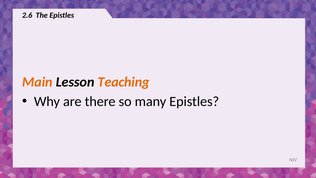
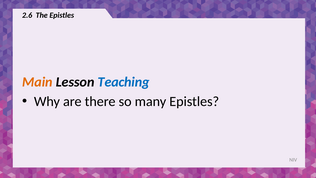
Teaching colour: orange -> blue
